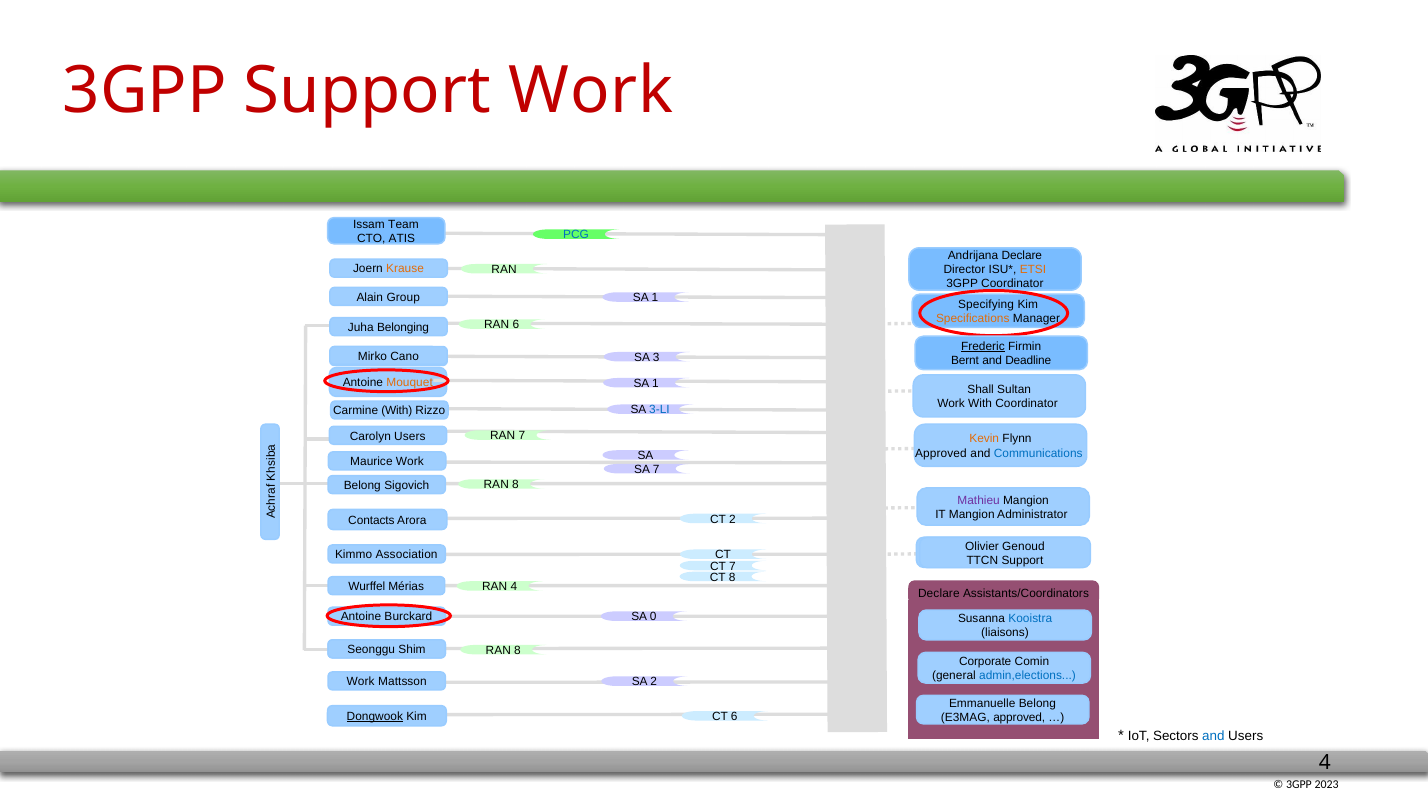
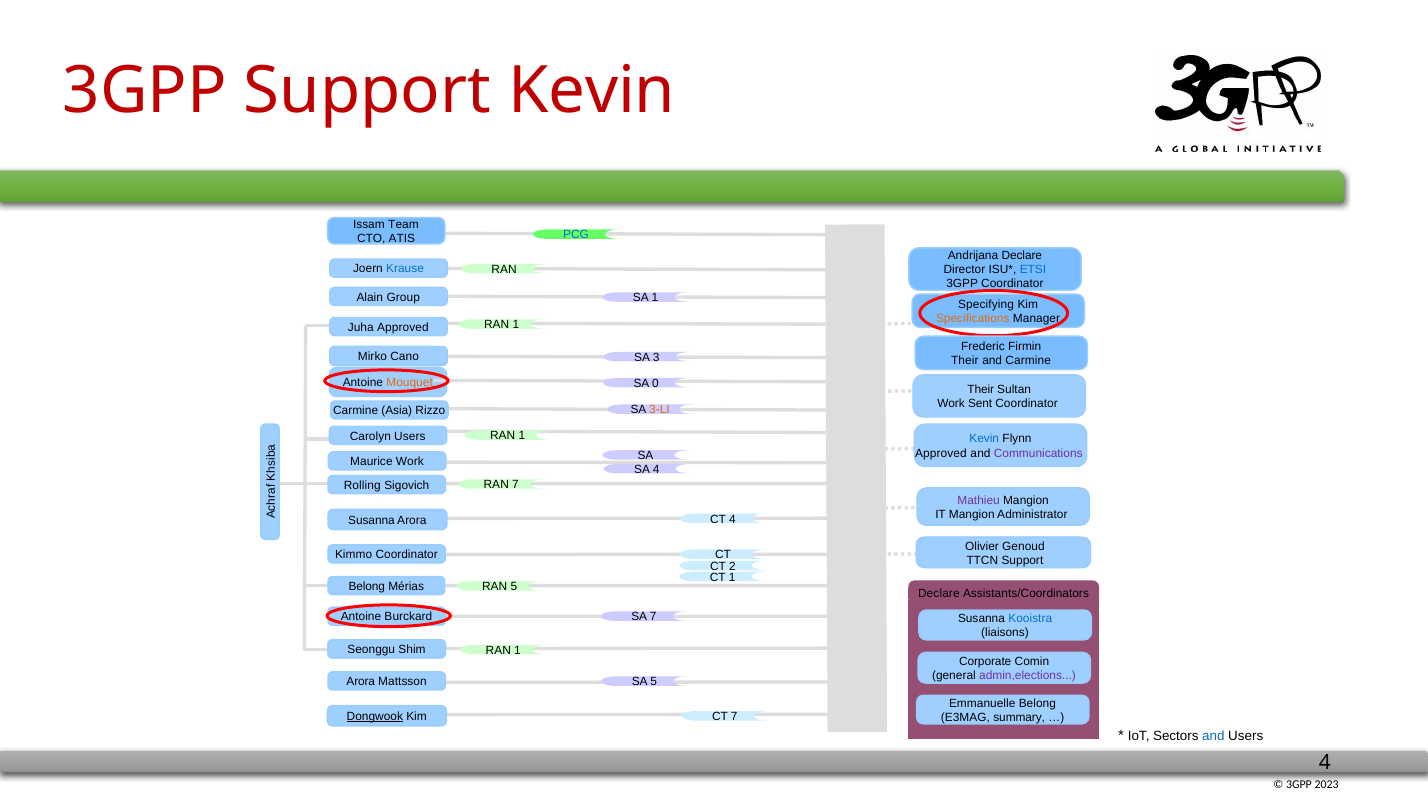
3GPP Support Work: Work -> Kevin
Krause colour: orange -> blue
ETSI colour: orange -> blue
6 at (516, 325): 6 -> 1
Juha Belonging: Belonging -> Approved
Frederic underline: present -> none
Bernt at (965, 361): Bernt -> Their
and Deadline: Deadline -> Carmine
1 at (655, 384): 1 -> 0
Shall at (981, 390): Shall -> Their
Work With: With -> Sent
3-LI colour: blue -> orange
Carmine With: With -> Asia
7 at (522, 436): 7 -> 1
Kevin at (984, 439) colour: orange -> blue
Communications colour: blue -> purple
SA 7: 7 -> 4
Belong at (362, 486): Belong -> Rolling
Sigovich RAN 8: 8 -> 7
CT 2: 2 -> 4
Contacts at (371, 520): Contacts -> Susanna
Kimmo Association: Association -> Coordinator
CT 7: 7 -> 2
CT 8: 8 -> 1
Wurffel at (367, 587): Wurffel -> Belong
RAN 4: 4 -> 5
SA 0: 0 -> 7
8 at (518, 651): 8 -> 1
admin,elections colour: blue -> purple
Work at (361, 682): Work -> Arora
SA 2: 2 -> 5
CT 6: 6 -> 7
E3MAG approved: approved -> summary
